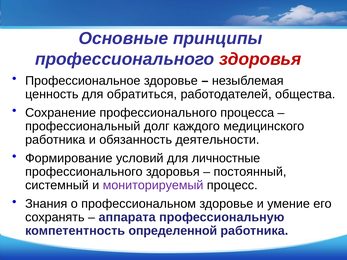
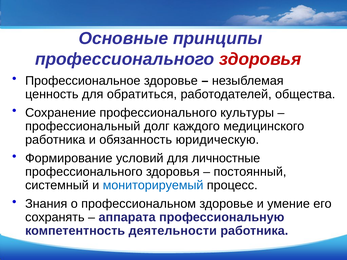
процесса: процесса -> культуры
деятельности: деятельности -> юридическую
мониторируемый colour: purple -> blue
определенной: определенной -> деятельности
